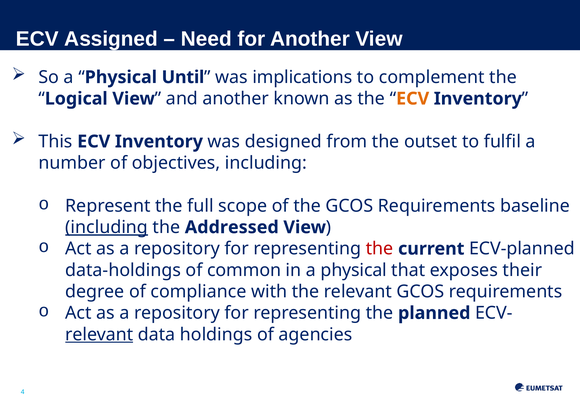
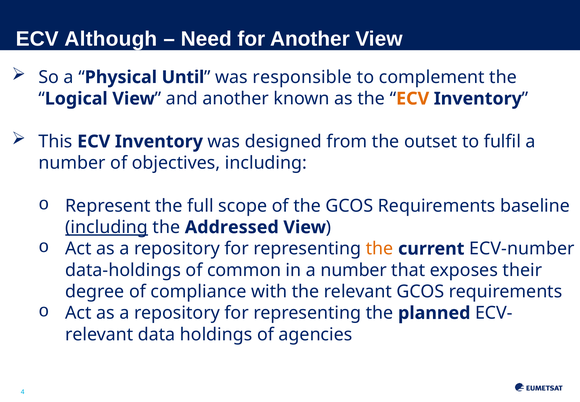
Assigned: Assigned -> Although
implications: implications -> responsible
the at (380, 248) colour: red -> orange
ECV-planned: ECV-planned -> ECV-number
in a physical: physical -> number
relevant at (99, 334) underline: present -> none
